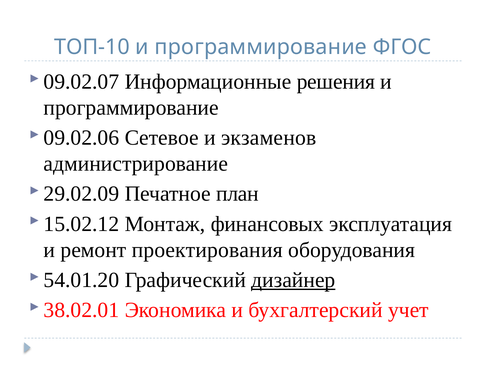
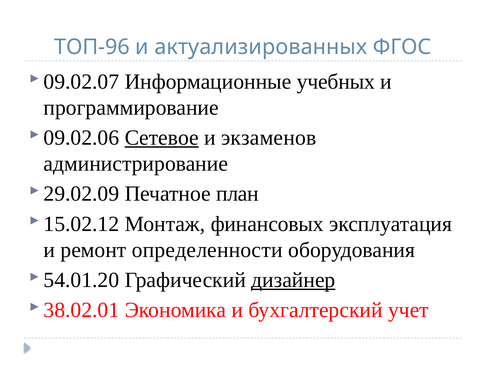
ТОП-10: ТОП-10 -> ТОП-96
программирование at (261, 47): программирование -> актуализированных
решения: решения -> учебных
Сетевое underline: none -> present
проектирования: проектирования -> определенности
